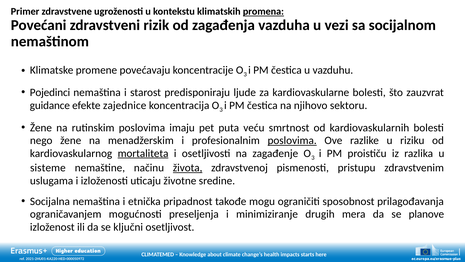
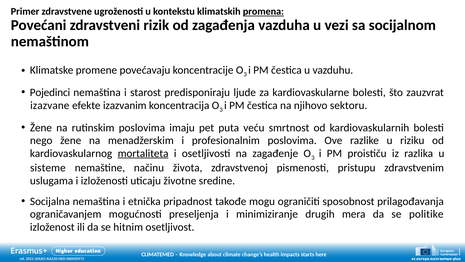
guidance: guidance -> izazvane
zajednice: zajednice -> izazvanim
poslovima at (292, 140) underline: present -> none
života underline: present -> none
planove: planove -> politike
ključni: ključni -> hitnim
